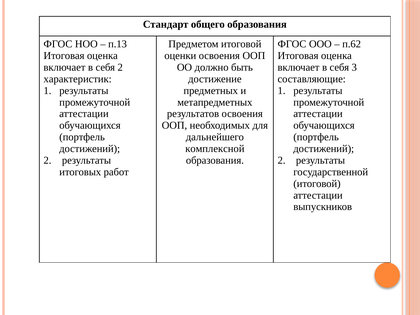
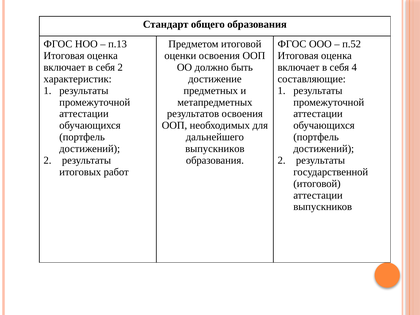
п.62: п.62 -> п.52
3: 3 -> 4
комплексной at (215, 149): комплексной -> выпускников
